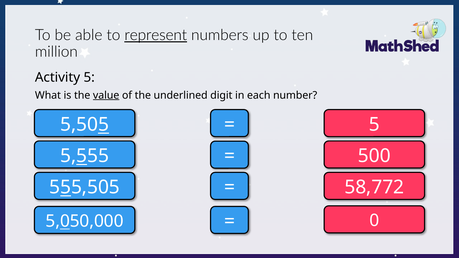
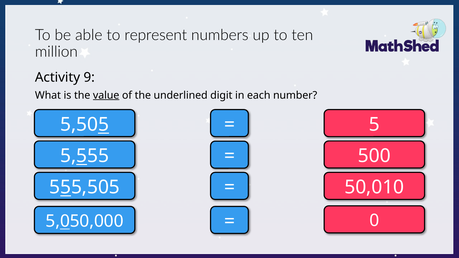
represent underline: present -> none
Activity 5: 5 -> 9
58,772: 58,772 -> 50,010
